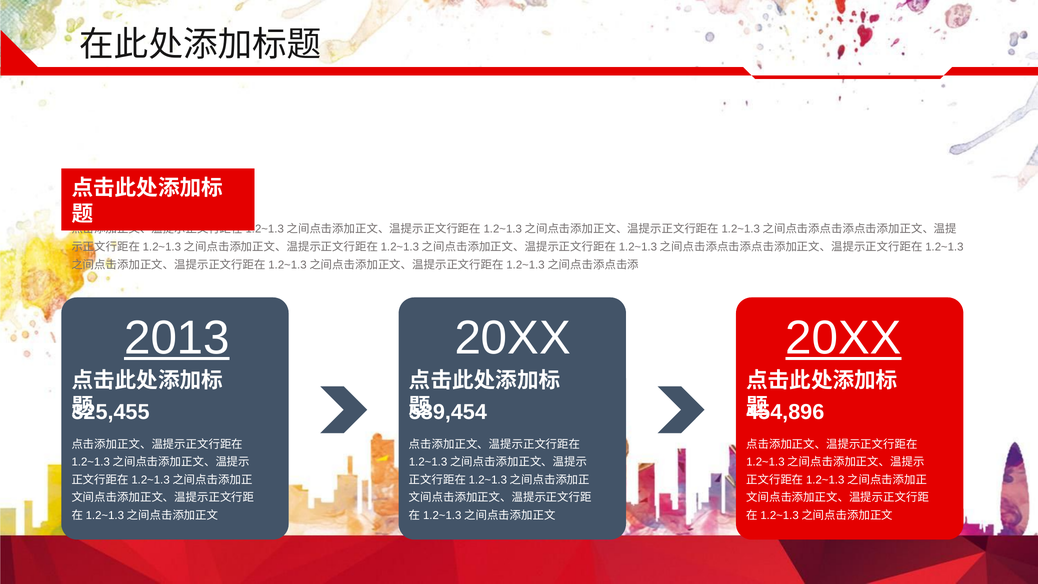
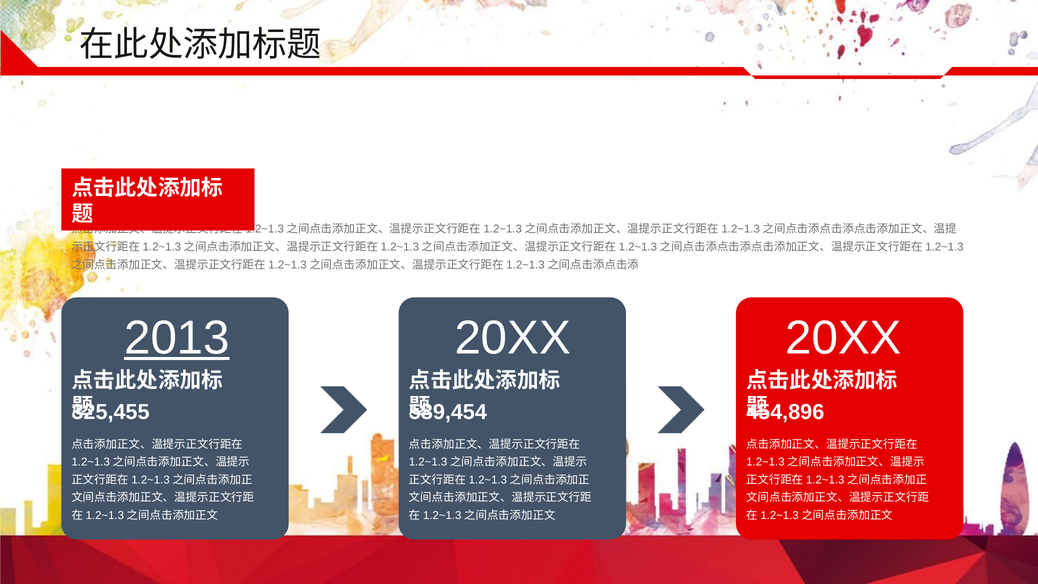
20XX at (843, 338) underline: present -> none
